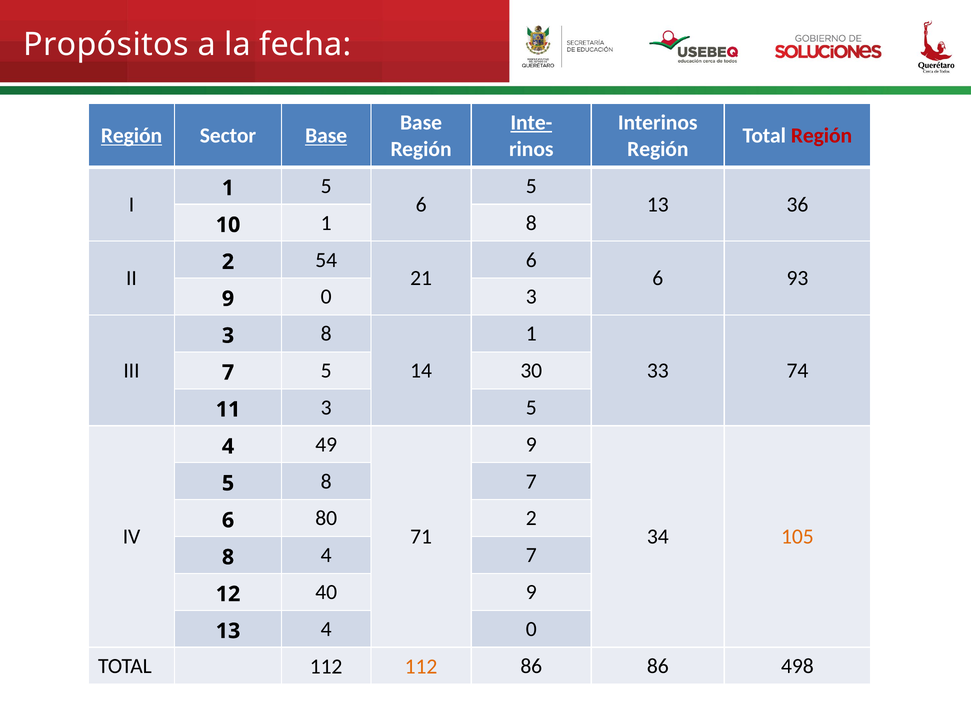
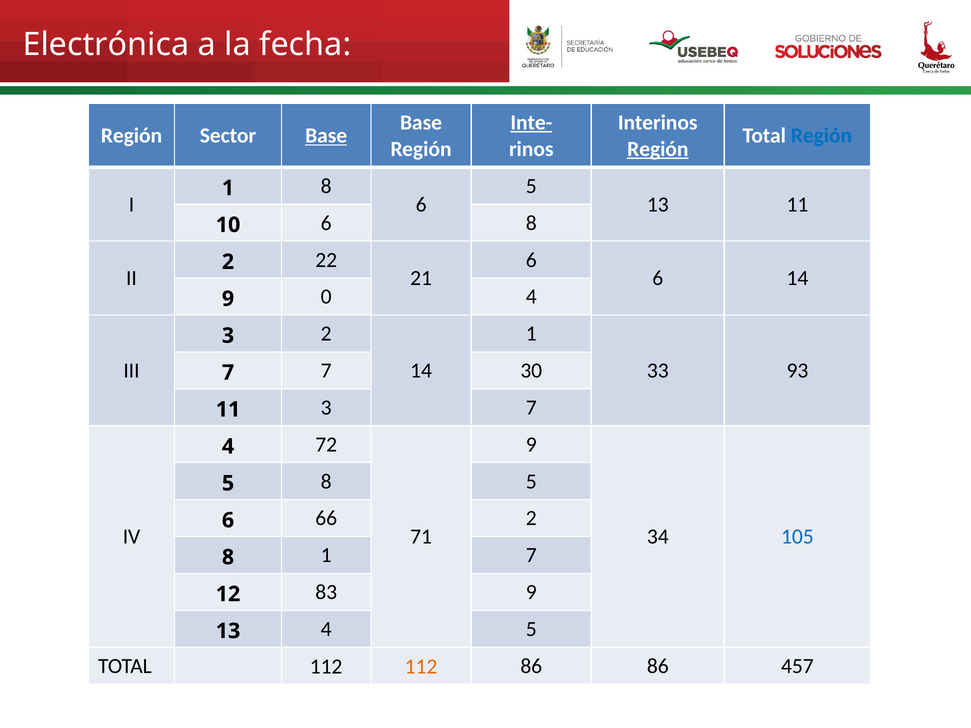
Propósitos: Propósitos -> Electrónica
Región at (131, 136) underline: present -> none
Región at (822, 136) colour: red -> blue
Región at (658, 149) underline: none -> present
1 5: 5 -> 8
13 36: 36 -> 11
10 1: 1 -> 6
54: 54 -> 22
6 93: 93 -> 14
0 3: 3 -> 4
3 8: 8 -> 2
74: 74 -> 93
7 5: 5 -> 7
3 5: 5 -> 7
49: 49 -> 72
8 7: 7 -> 5
80: 80 -> 66
105 colour: orange -> blue
8 4: 4 -> 1
40: 40 -> 83
4 0: 0 -> 5
498: 498 -> 457
